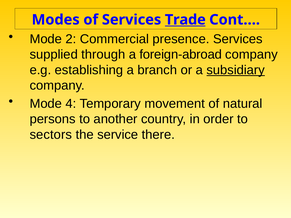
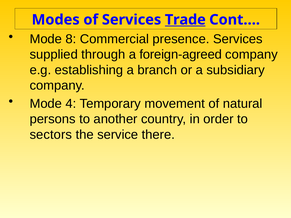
2: 2 -> 8
foreign-abroad: foreign-abroad -> foreign-agreed
subsidiary underline: present -> none
